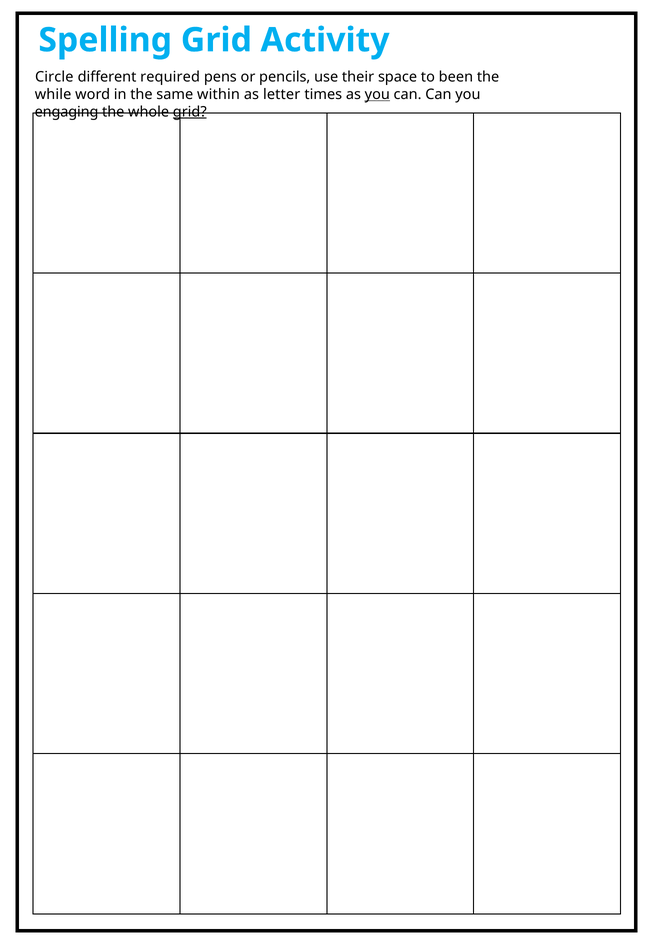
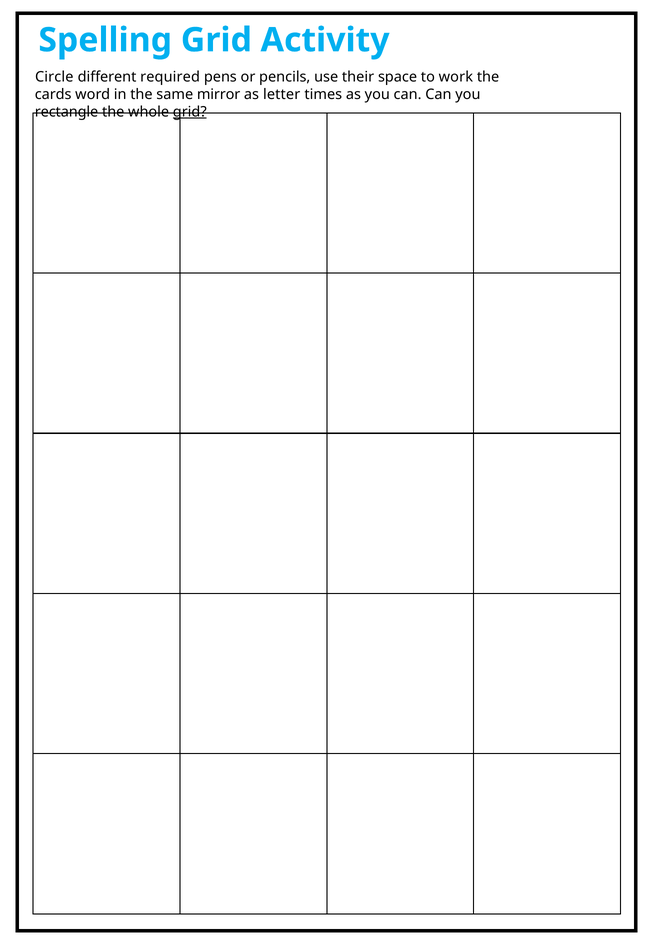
been: been -> work
while: while -> cards
within: within -> mirror
you at (377, 94) underline: present -> none
engaging: engaging -> rectangle
